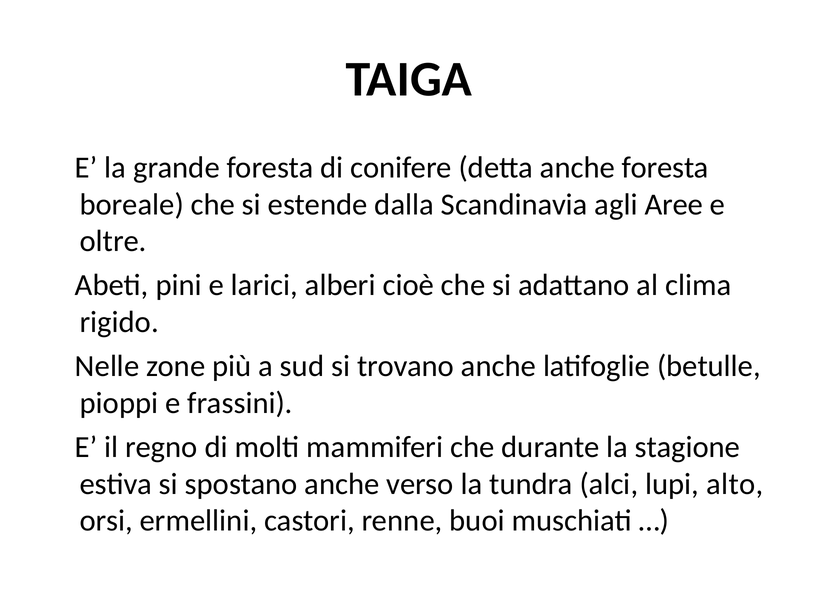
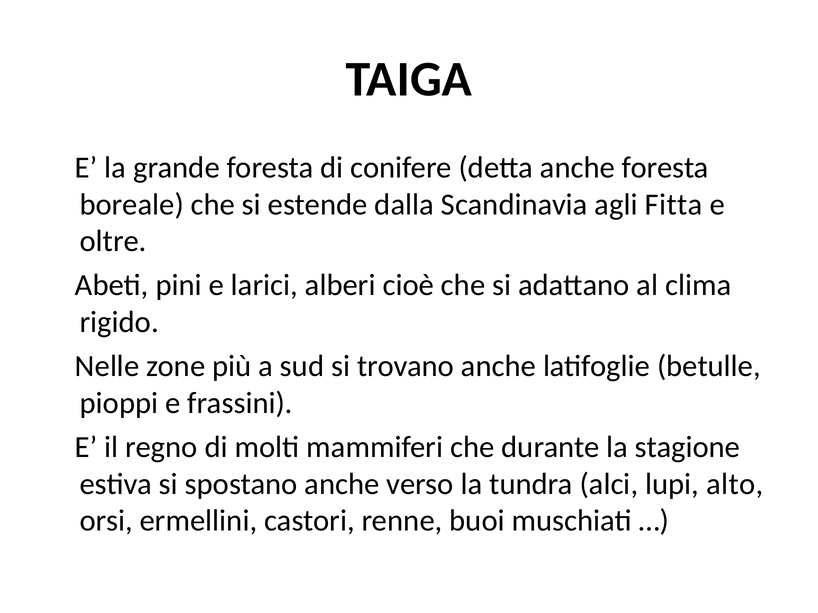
Aree: Aree -> Fitta
